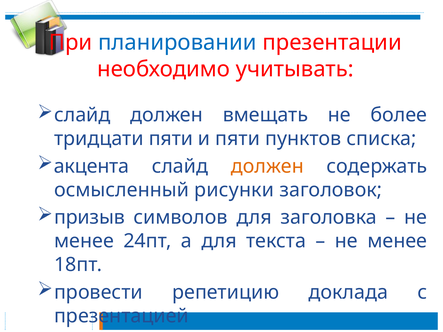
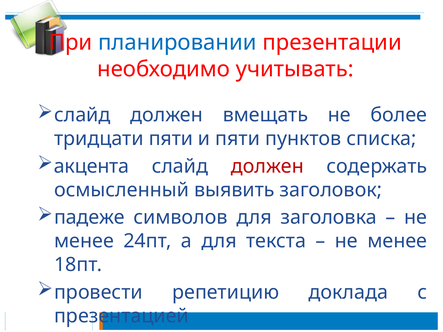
должен at (267, 166) colour: orange -> red
рисунки: рисунки -> выявить
призыв: призыв -> падеже
